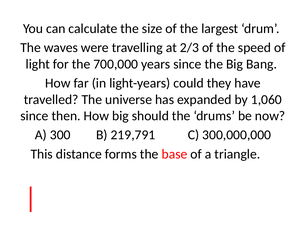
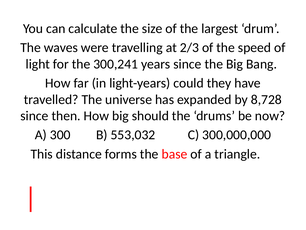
700,000: 700,000 -> 300,241
1,060: 1,060 -> 8,728
219,791: 219,791 -> 553,032
